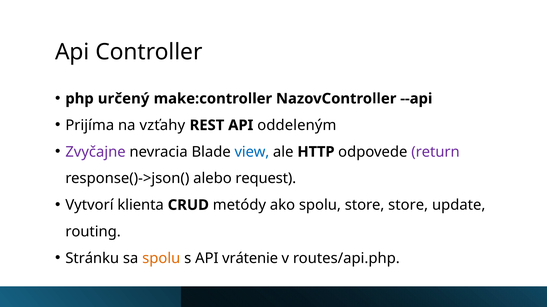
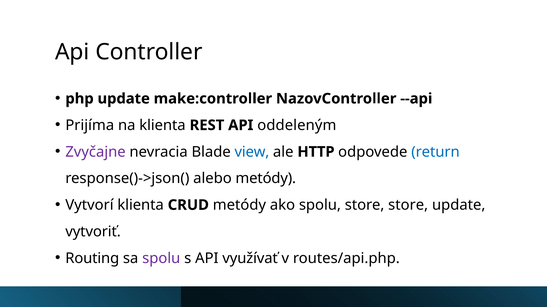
php určený: určený -> update
na vzťahy: vzťahy -> klienta
return colour: purple -> blue
alebo request: request -> metódy
routing: routing -> vytvoriť
Stránku: Stránku -> Routing
spolu at (161, 259) colour: orange -> purple
vrátenie: vrátenie -> využívať
